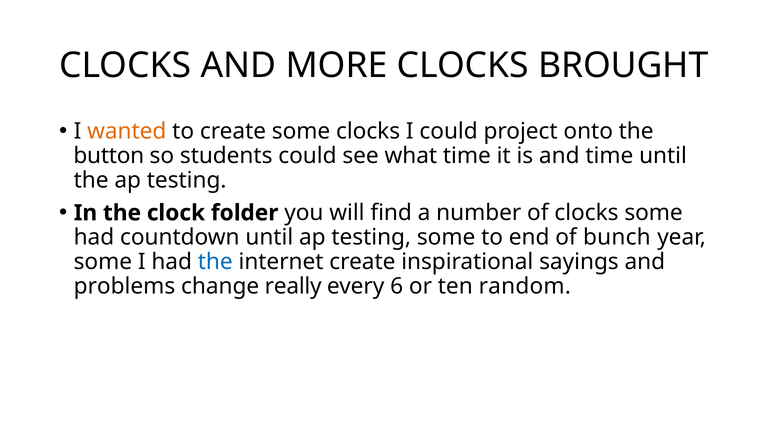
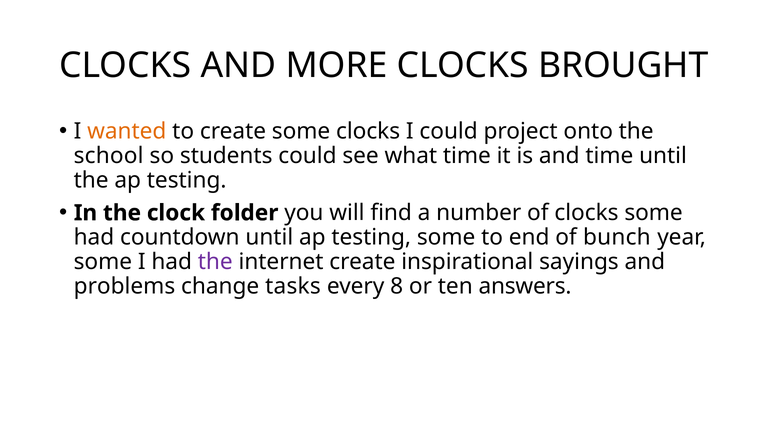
button: button -> school
the at (215, 262) colour: blue -> purple
really: really -> tasks
6: 6 -> 8
random: random -> answers
